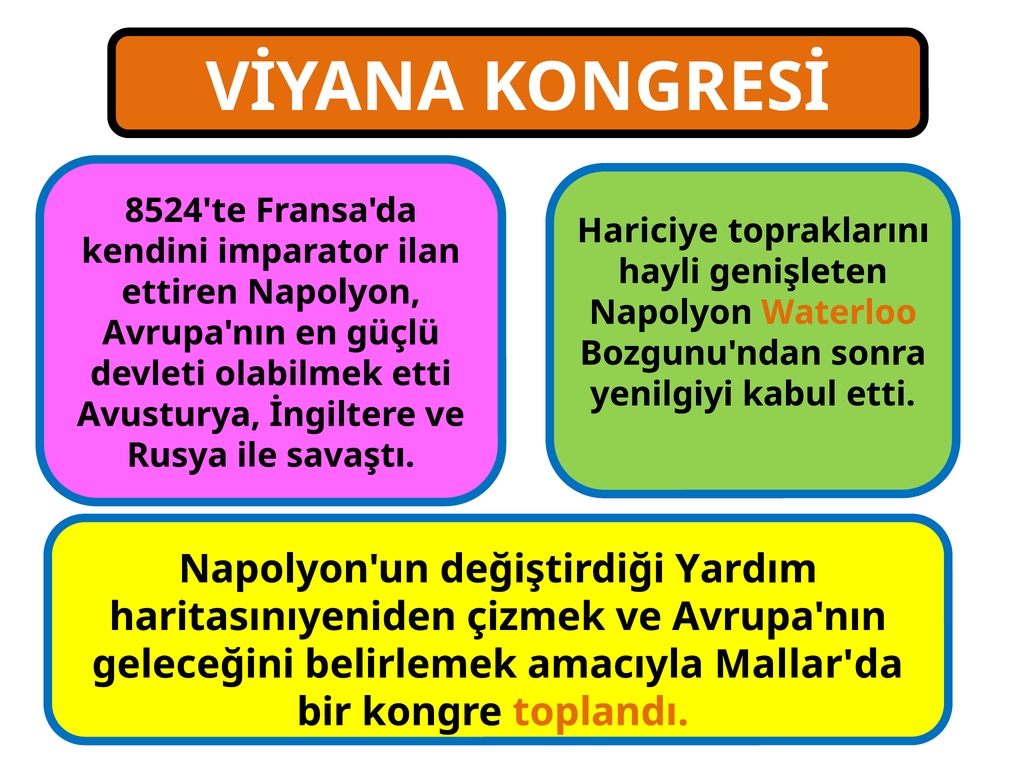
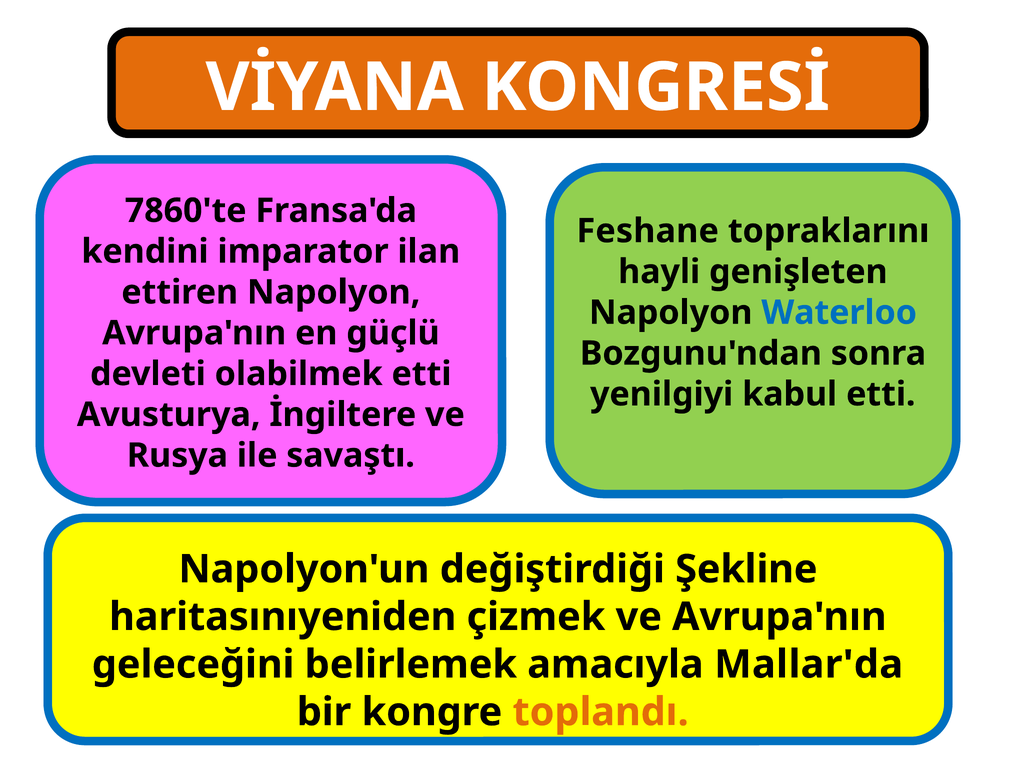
8524'te: 8524'te -> 7860'te
Hariciye: Hariciye -> Feshane
Waterloo colour: orange -> blue
Yardım: Yardım -> Şekline
